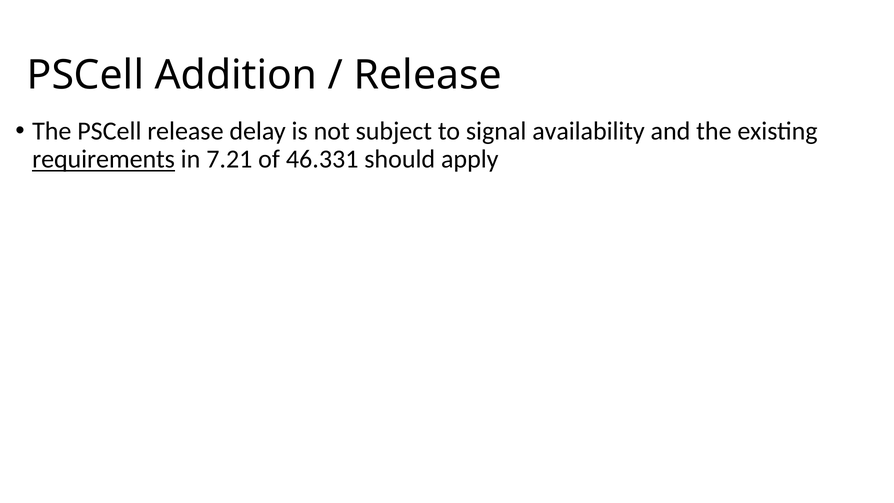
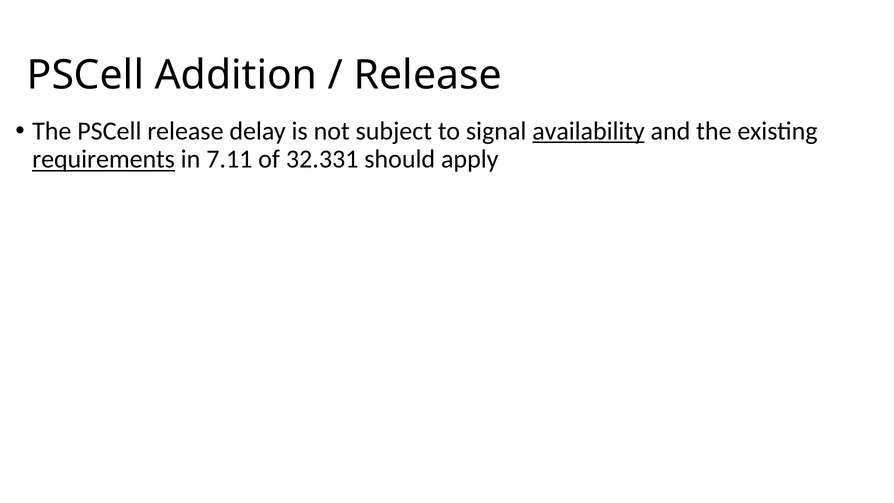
availability underline: none -> present
7.21: 7.21 -> 7.11
46.331: 46.331 -> 32.331
